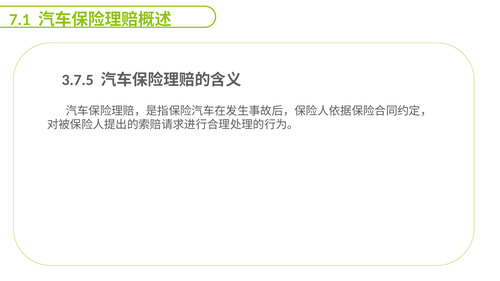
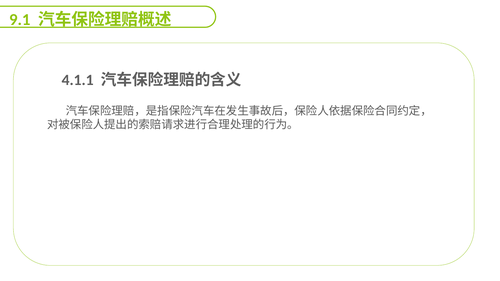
7.1: 7.1 -> 9.1
3.7.5: 3.7.5 -> 4.1.1
